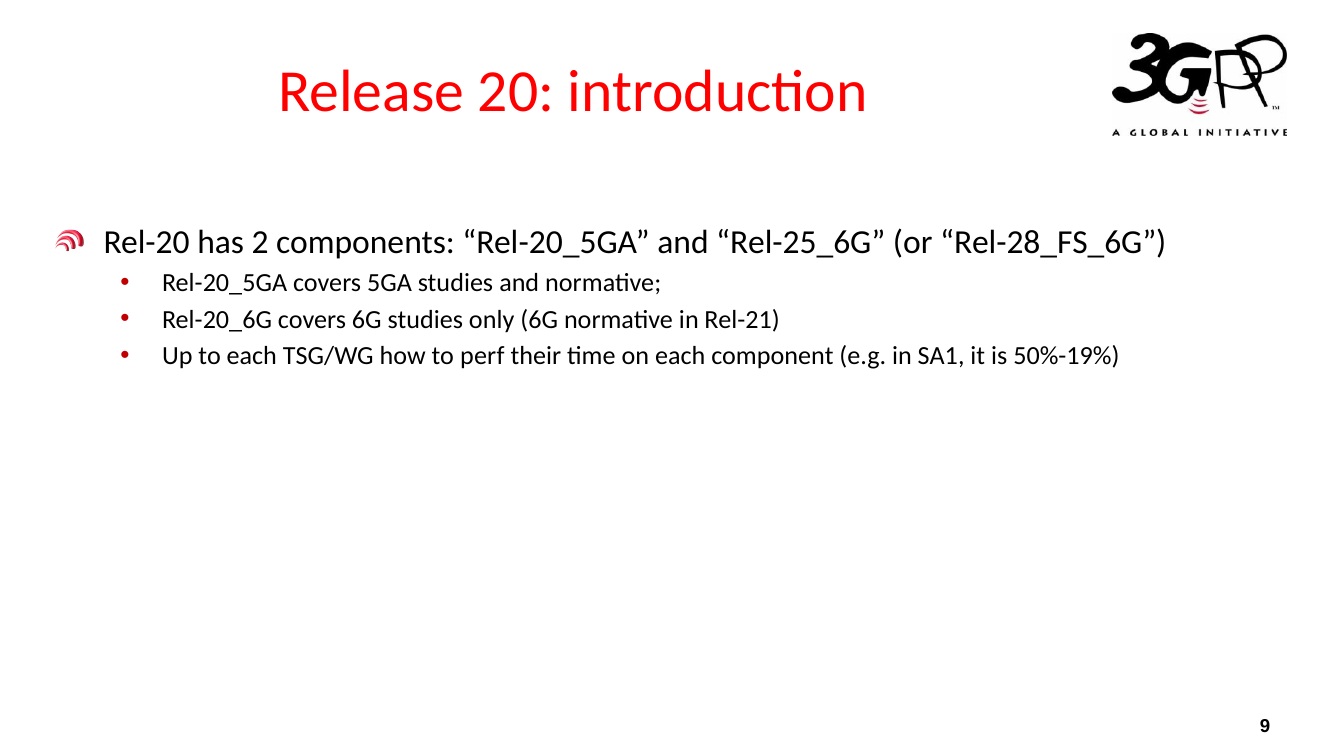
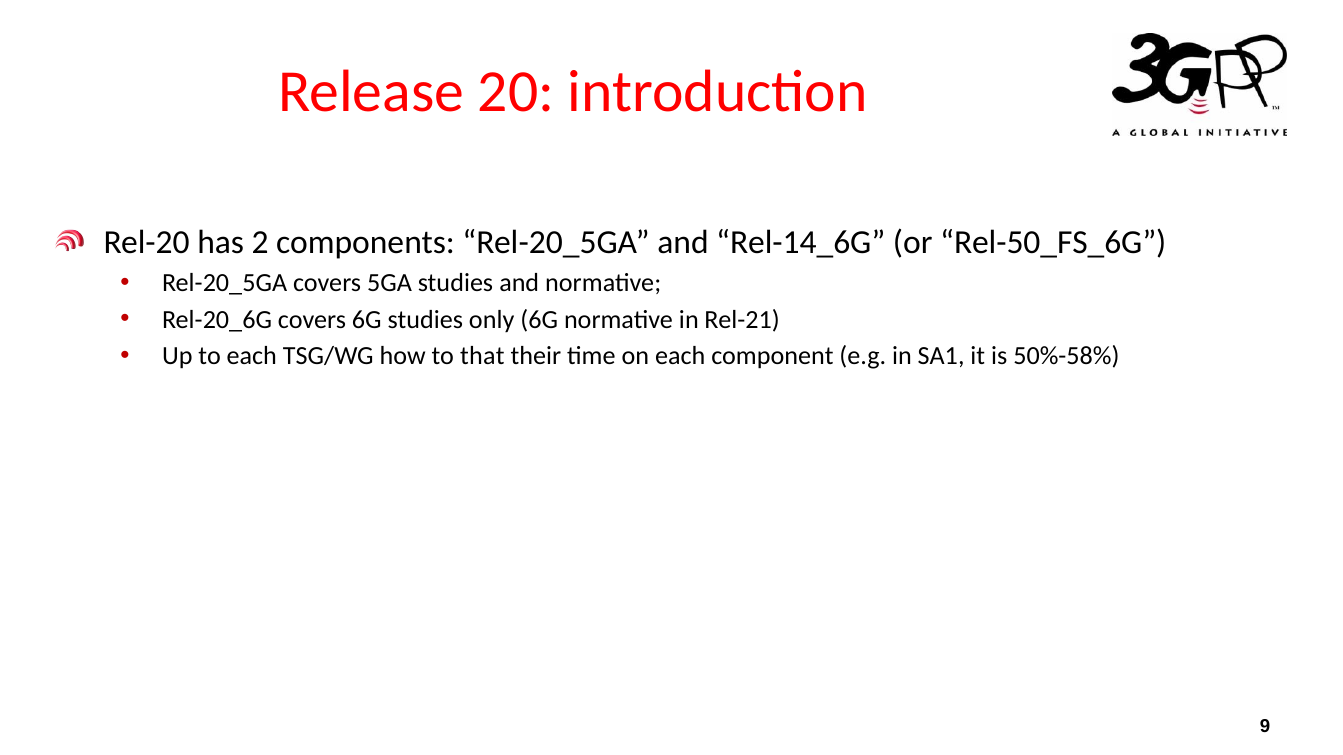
Rel-25_6G: Rel-25_6G -> Rel-14_6G
Rel-28_FS_6G: Rel-28_FS_6G -> Rel-50_FS_6G
perf: perf -> that
50%-19%: 50%-19% -> 50%-58%
